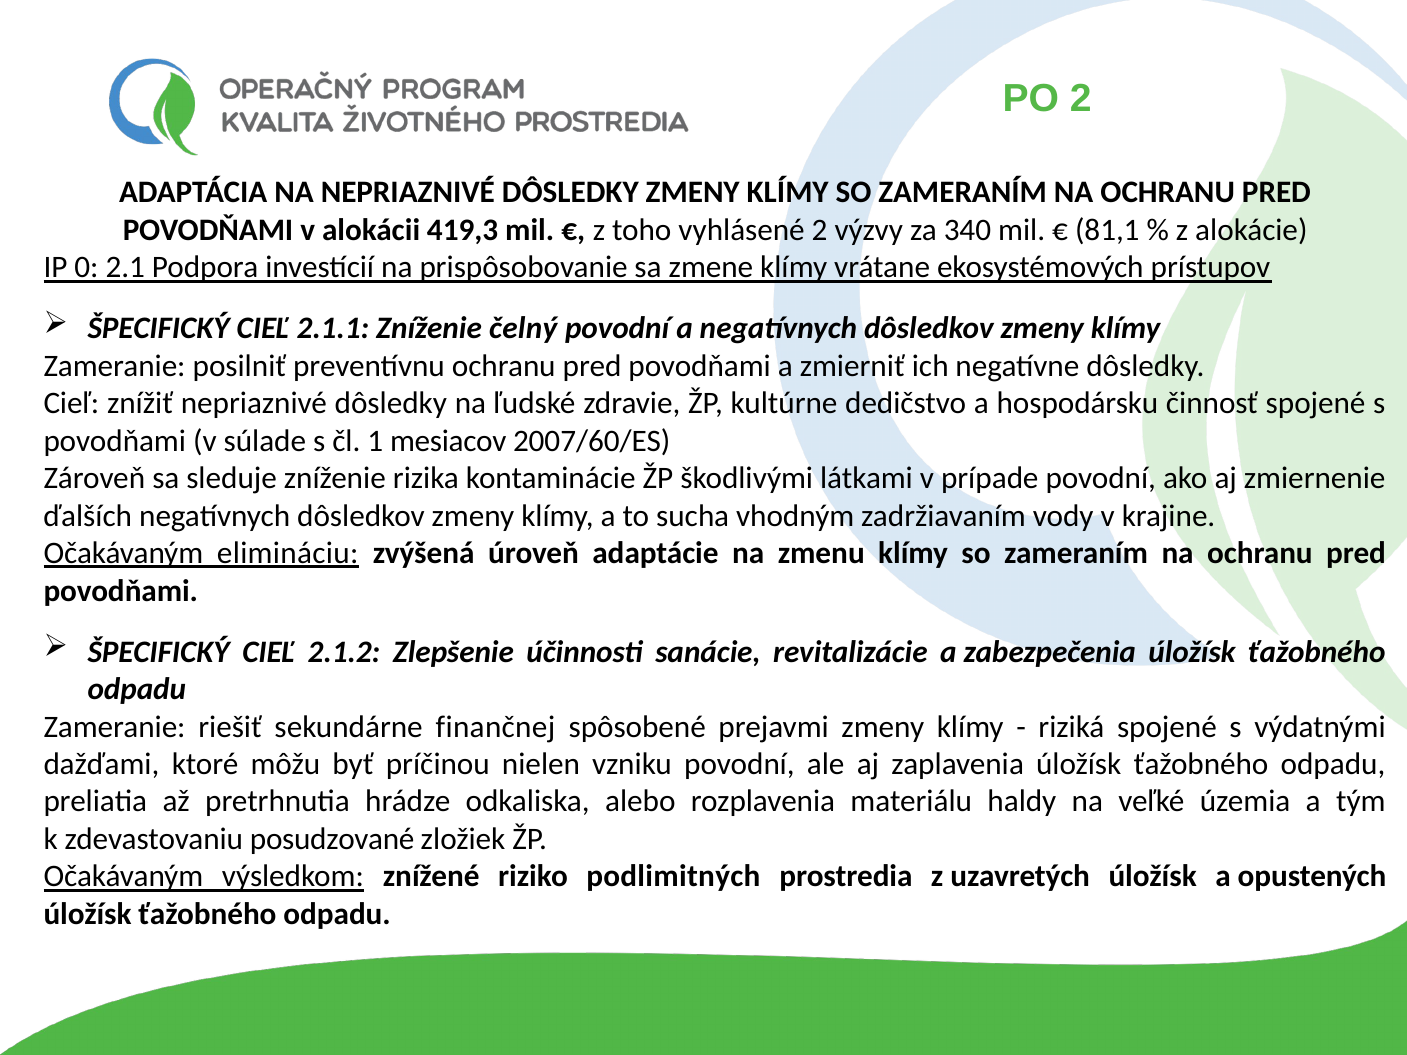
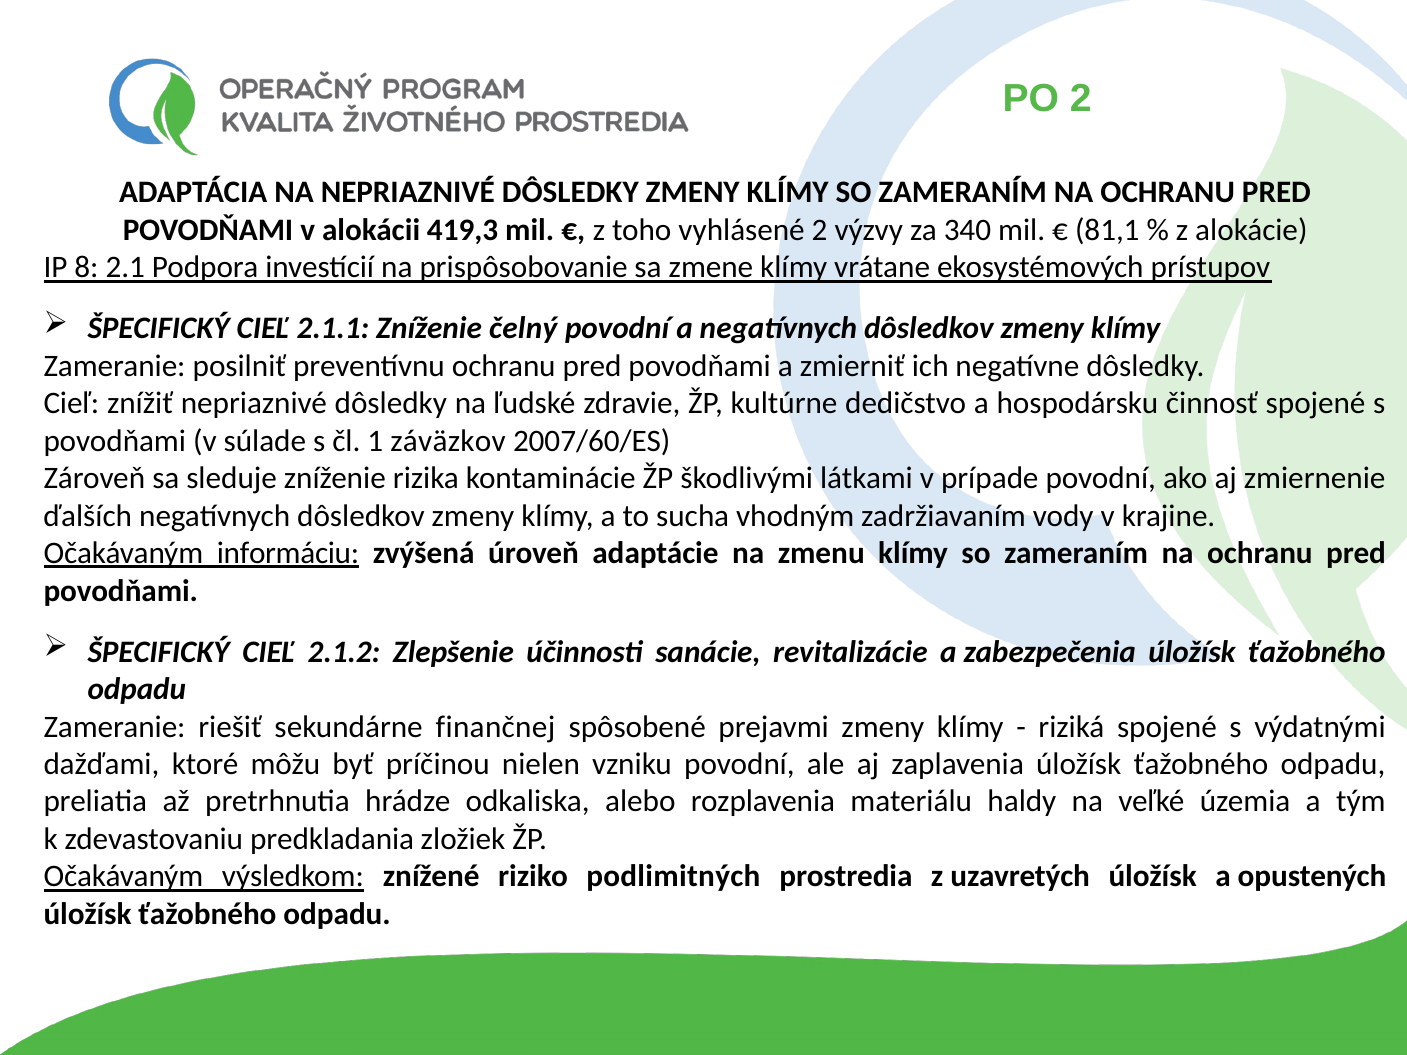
0: 0 -> 8
mesiacov: mesiacov -> záväzkov
elimináciu: elimináciu -> informáciu
posudzované: posudzované -> predkladania
